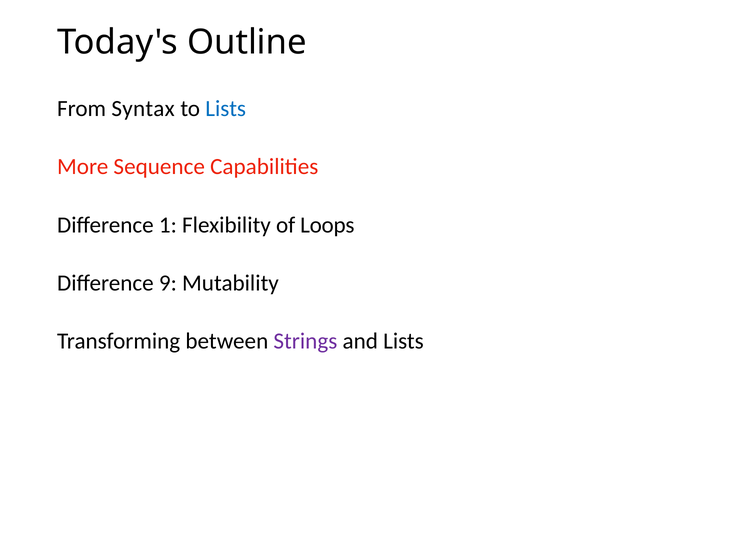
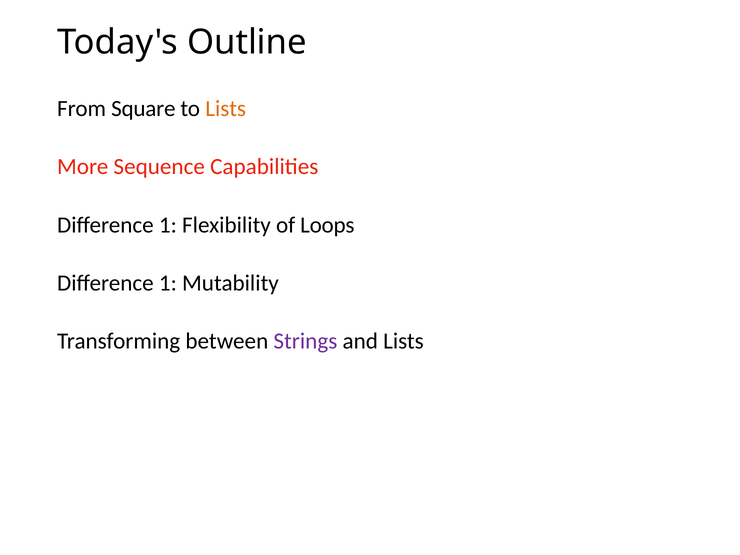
Syntax: Syntax -> Square
Lists at (226, 109) colour: blue -> orange
9 at (168, 283): 9 -> 1
